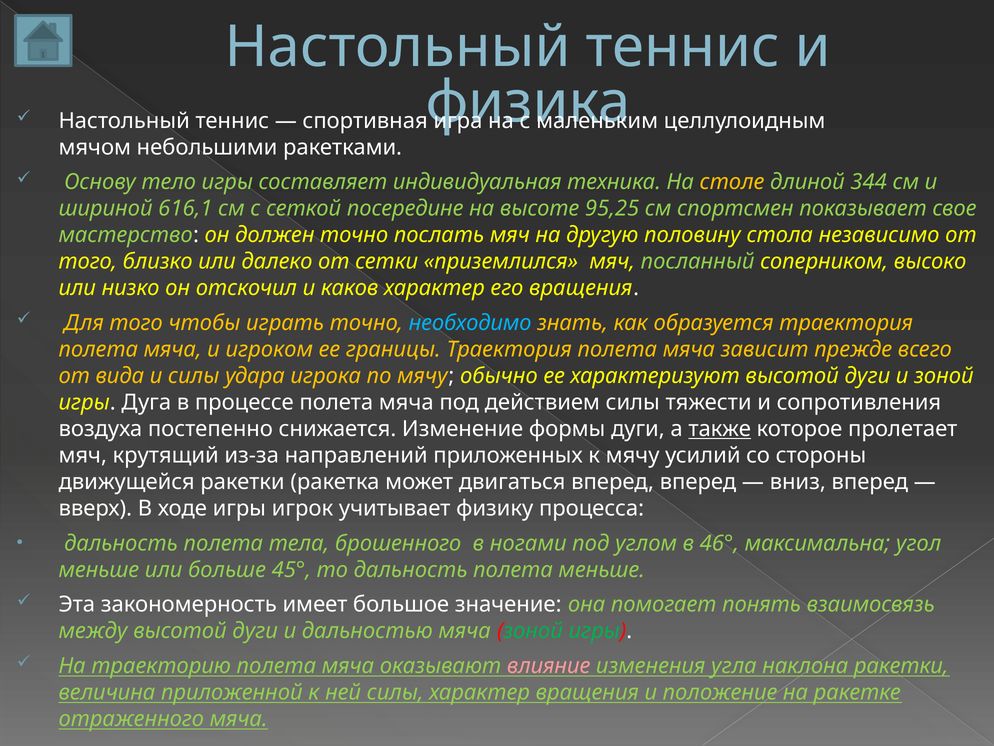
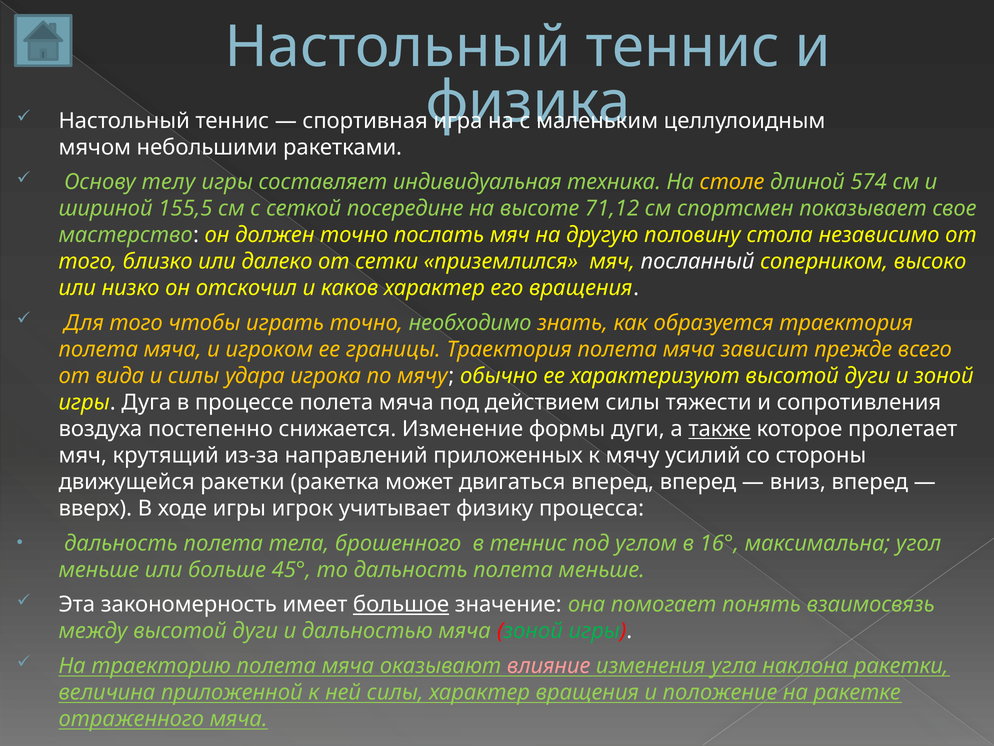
тело: тело -> телу
344: 344 -> 574
616,1: 616,1 -> 155,5
95,25: 95,25 -> 71,12
посланный colour: light green -> white
необходимо colour: light blue -> light green
в ногами: ногами -> теннис
46°: 46° -> 16°
большое underline: none -> present
